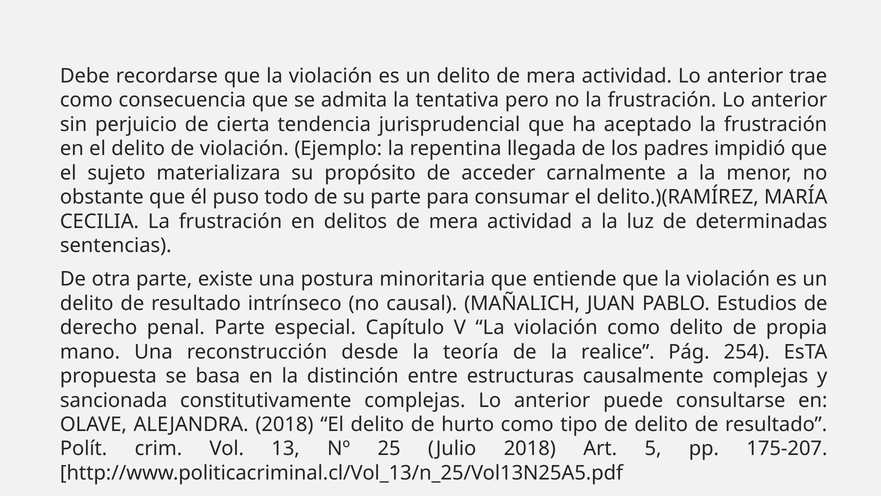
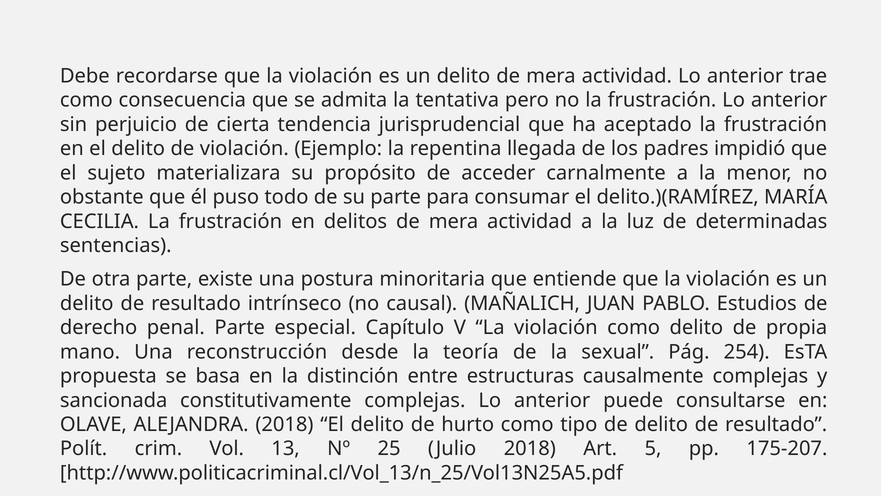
realice: realice -> sexual
